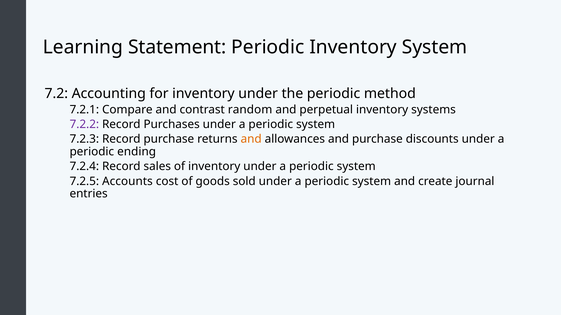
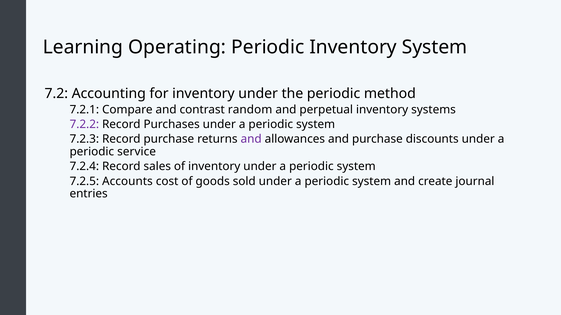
Statement: Statement -> Operating
and at (251, 139) colour: orange -> purple
ending: ending -> service
